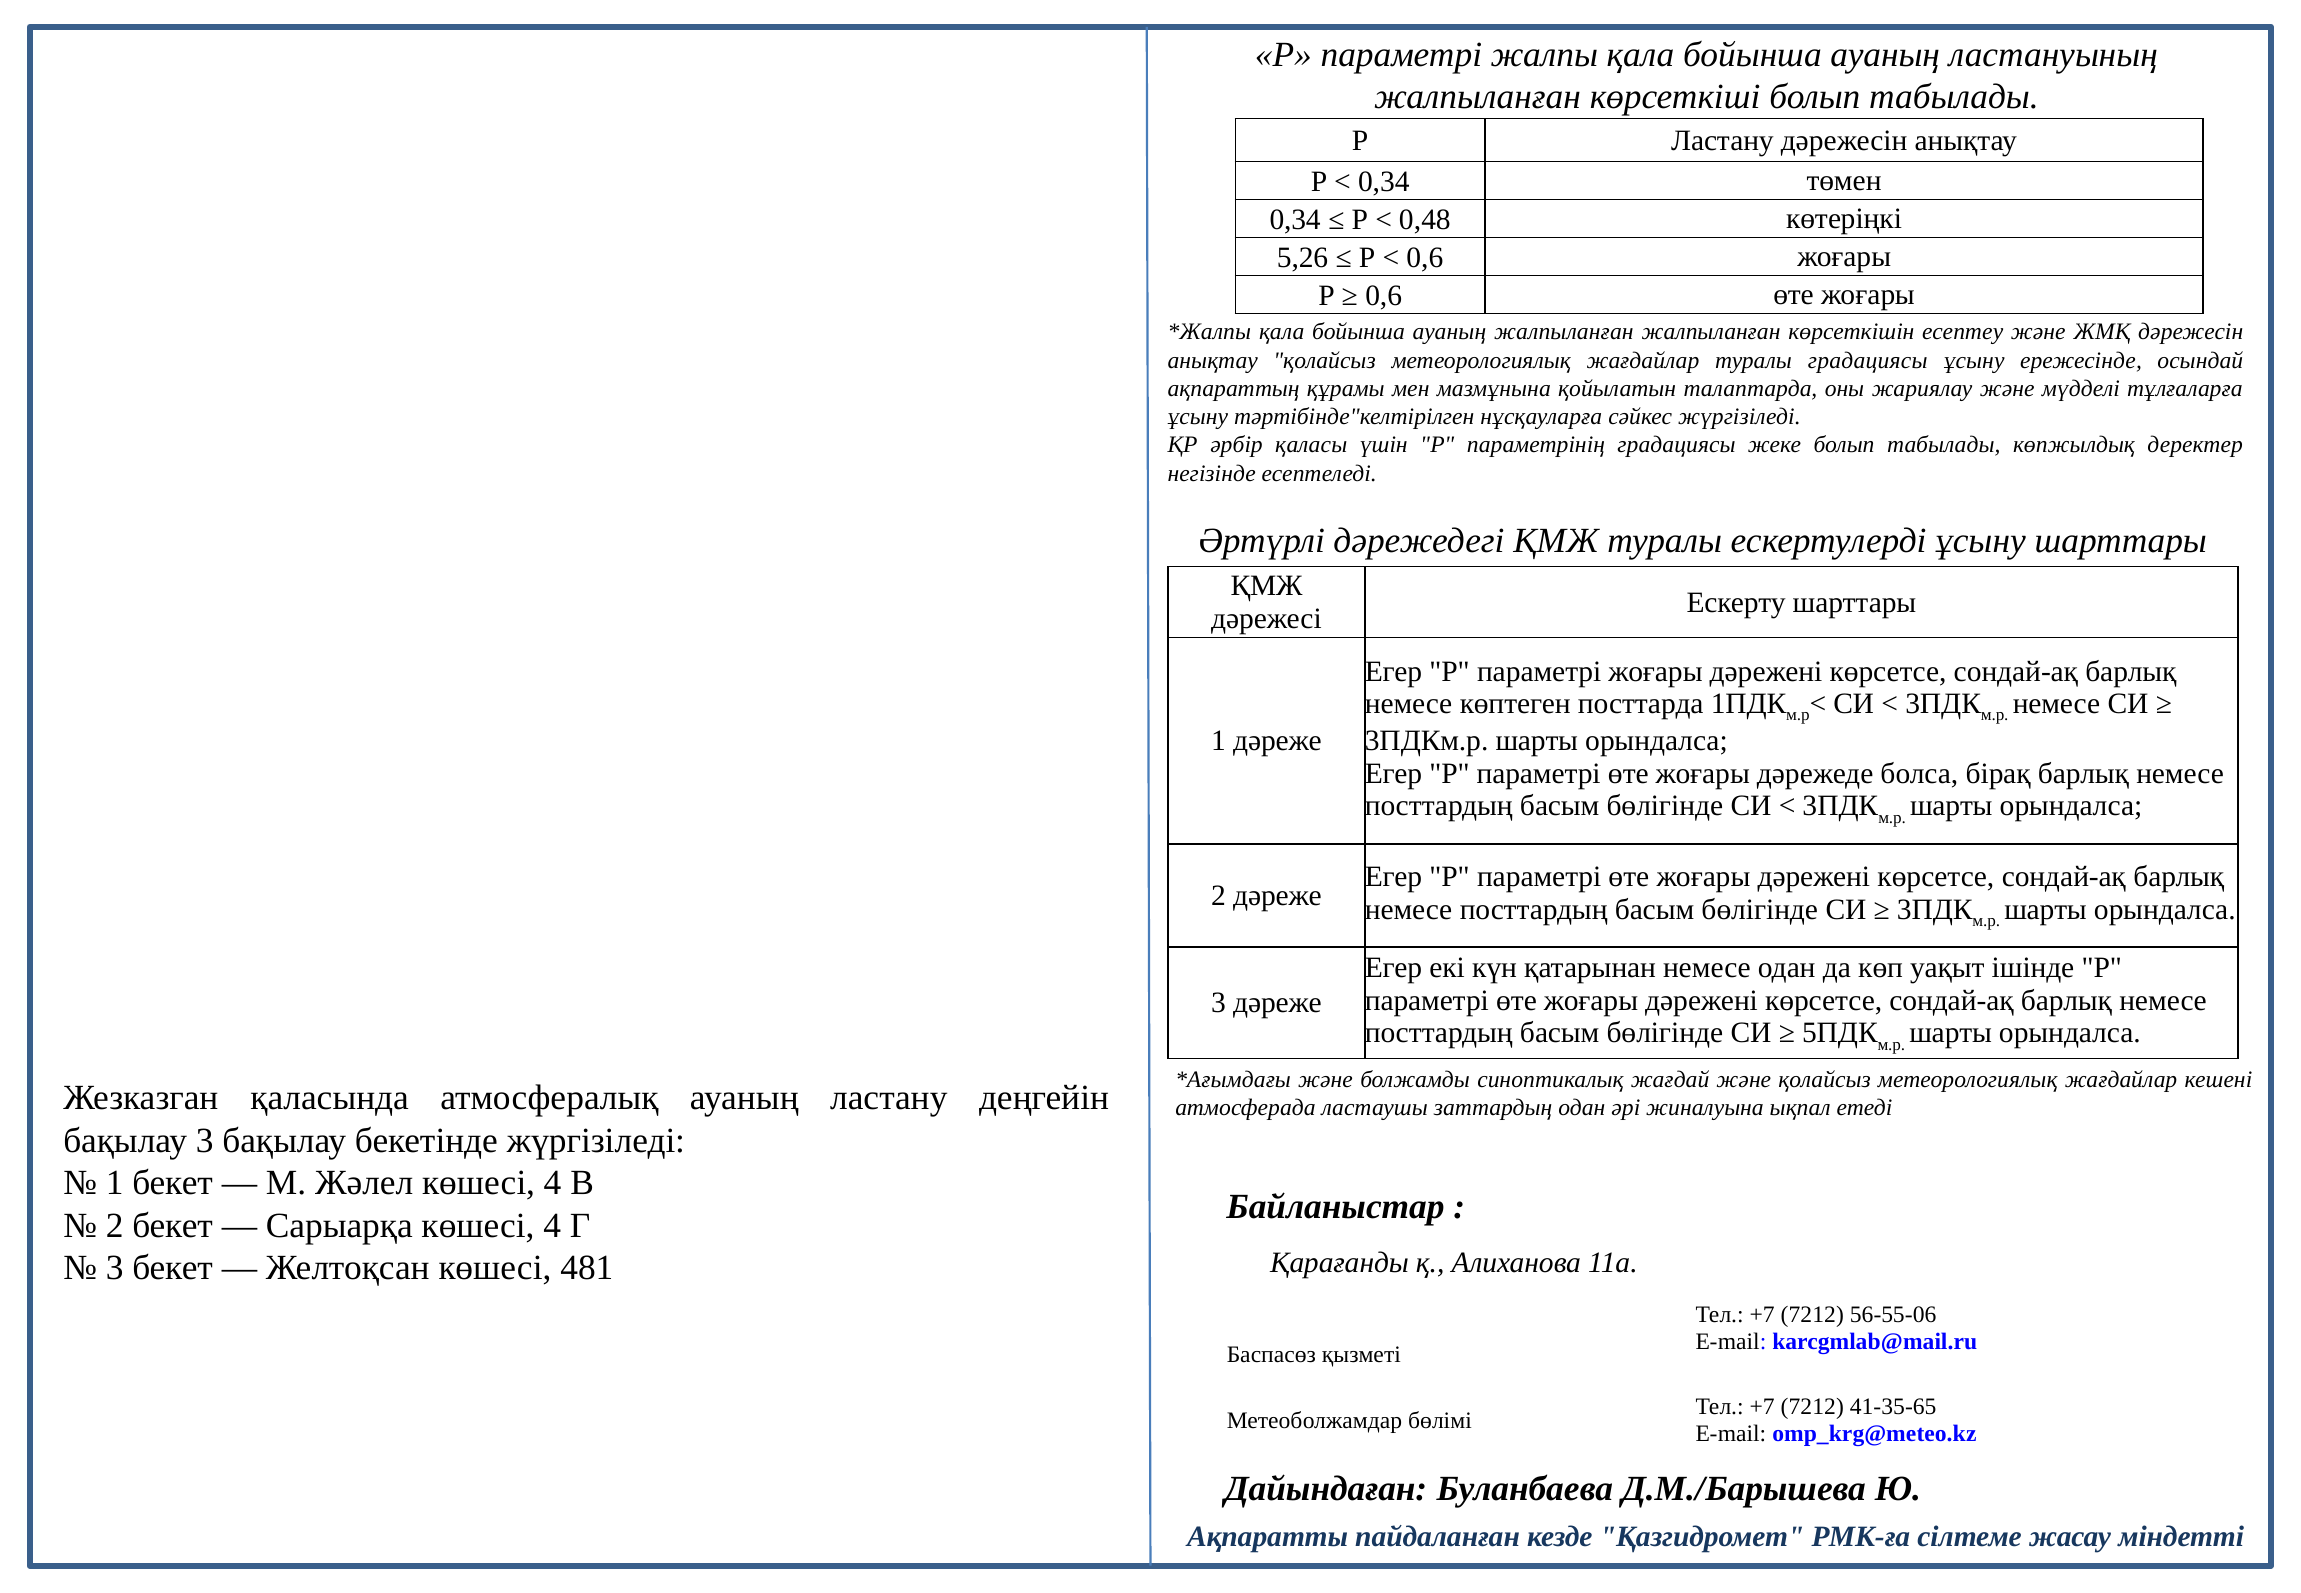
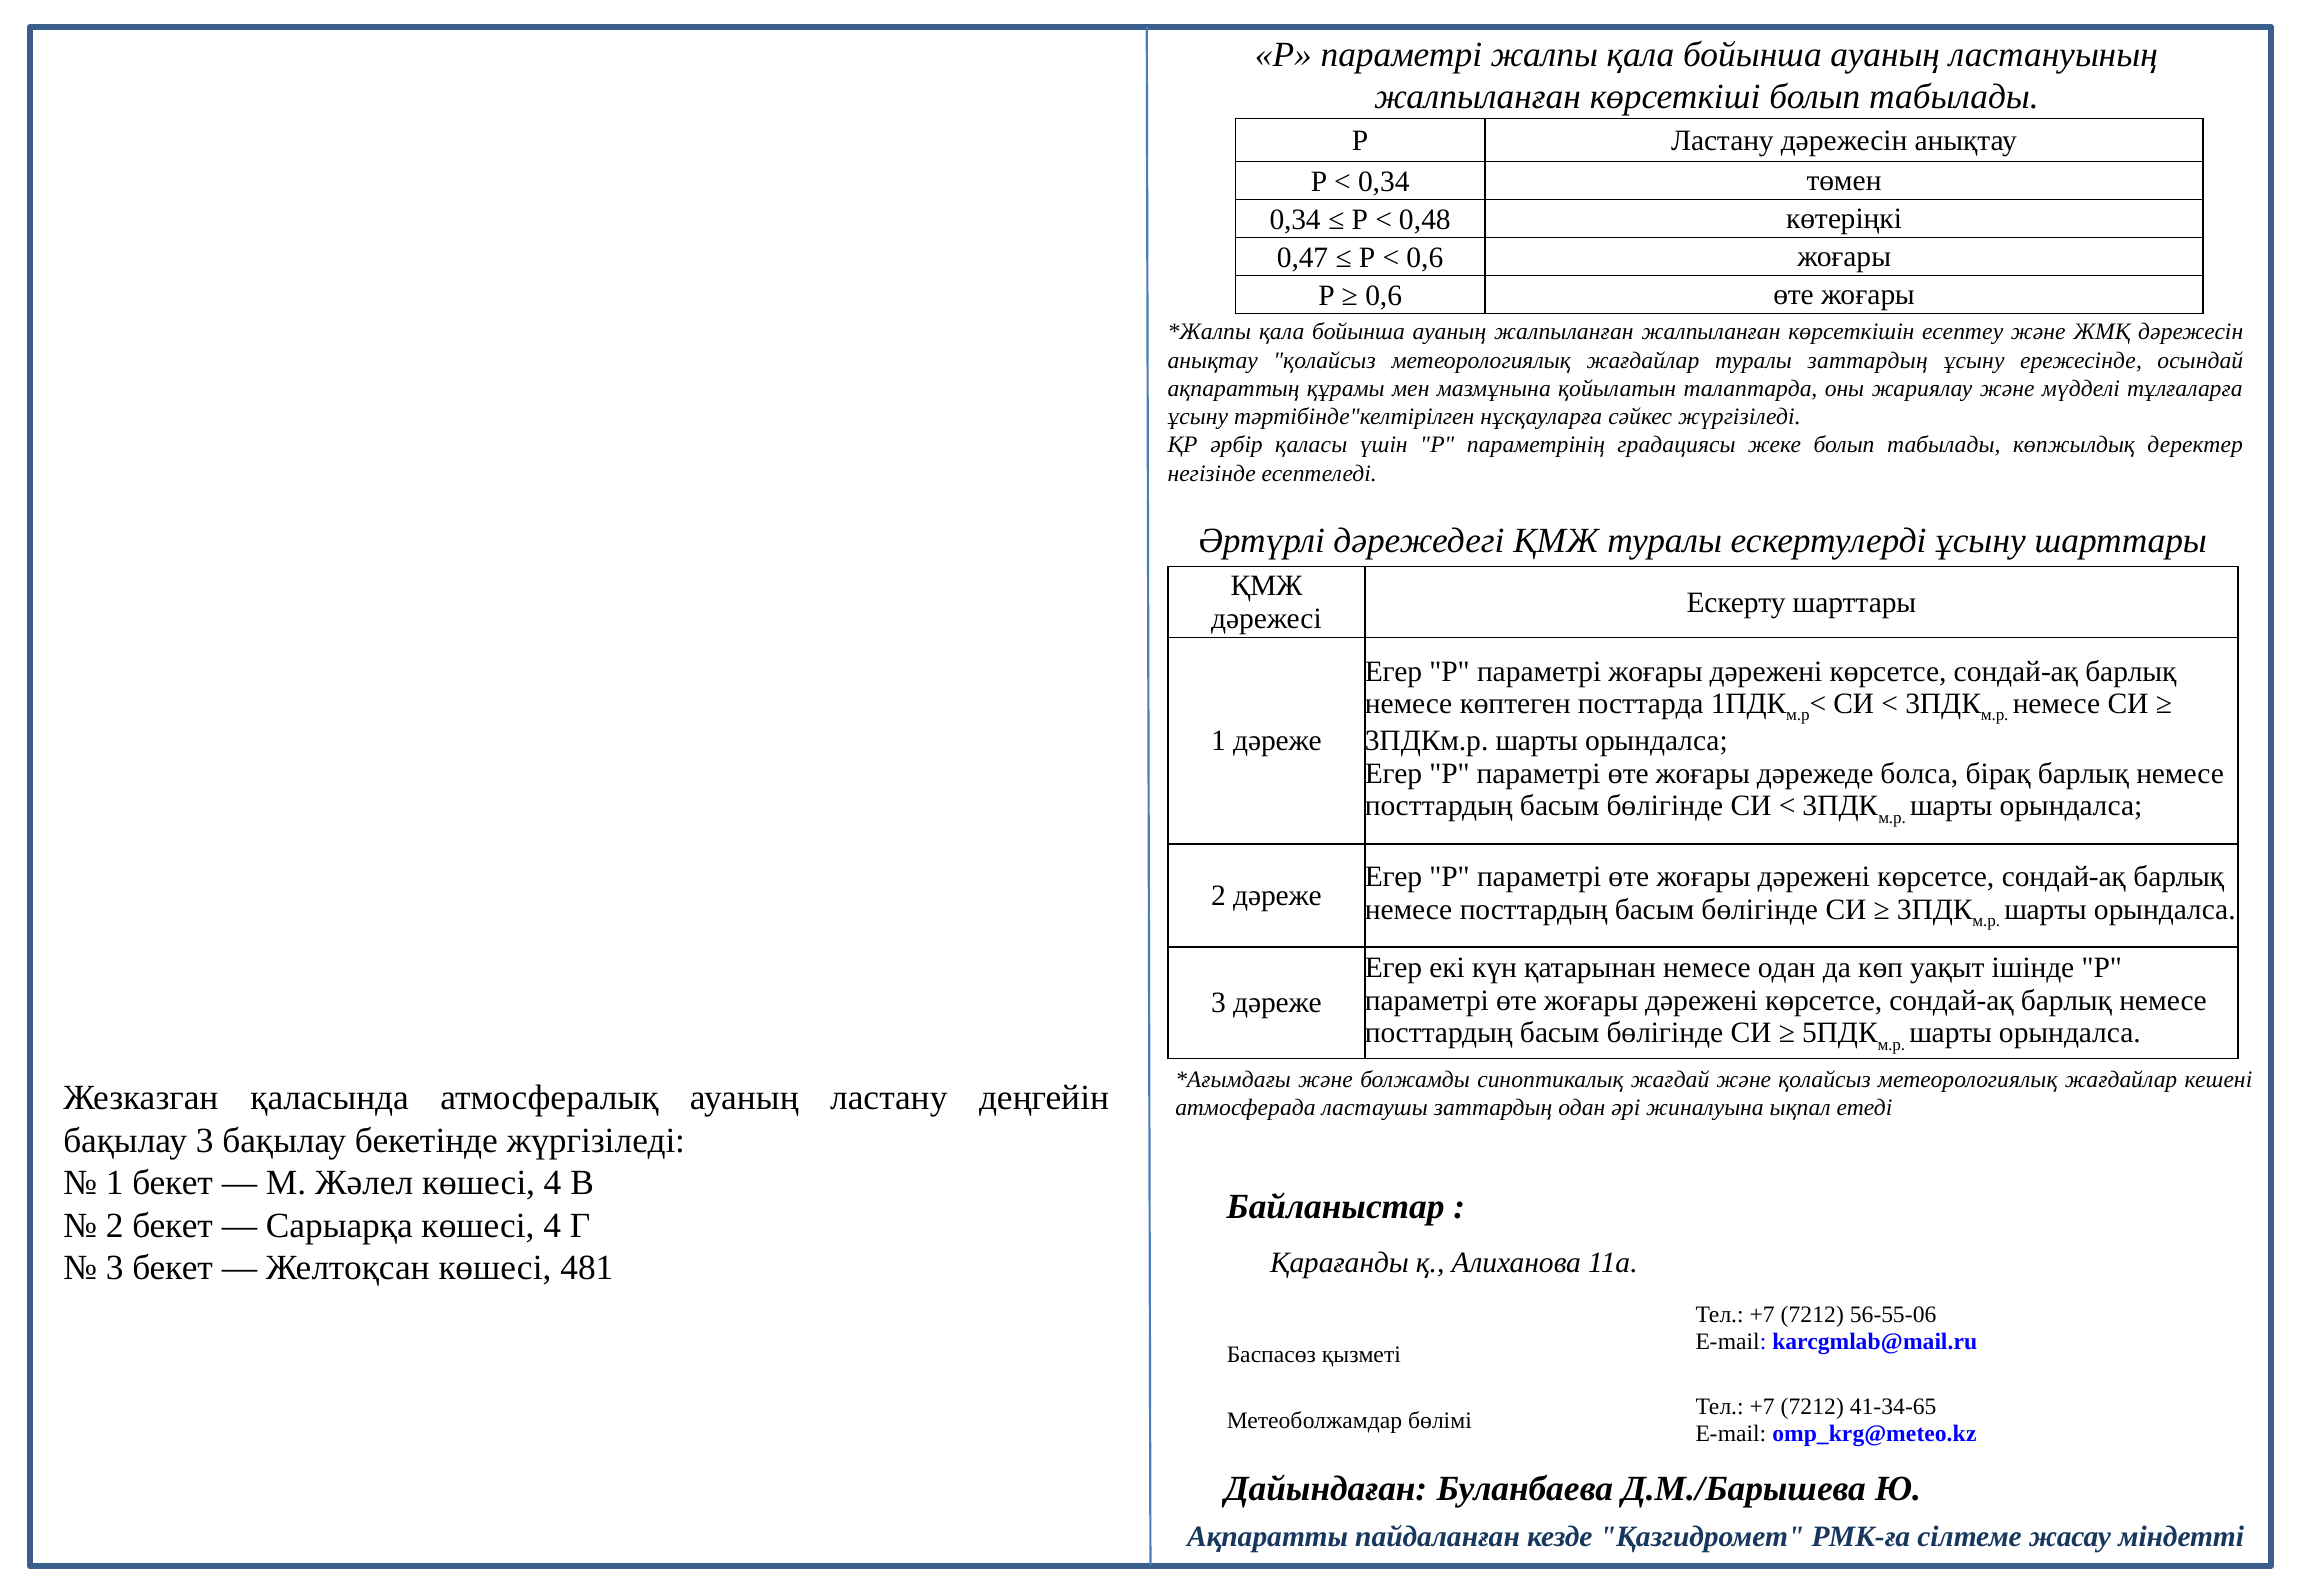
5,26: 5,26 -> 0,47
туралы градациясы: градациясы -> заттардың
41-35-65: 41-35-65 -> 41-34-65
